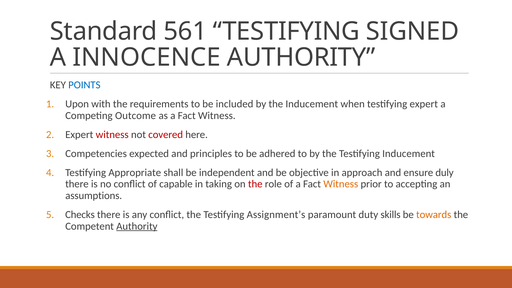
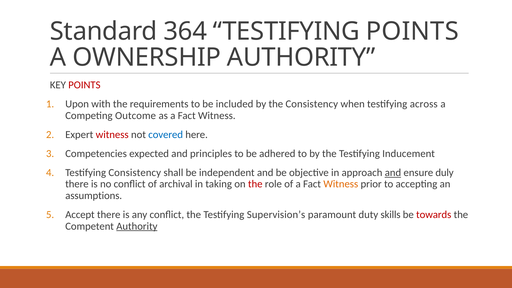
561: 561 -> 364
TESTIFYING SIGNED: SIGNED -> POINTS
INNOCENCE: INNOCENCE -> OWNERSHIP
POINTS at (84, 85) colour: blue -> red
the Inducement: Inducement -> Consistency
testifying expert: expert -> across
covered colour: red -> blue
Testifying Appropriate: Appropriate -> Consistency
and at (393, 173) underline: none -> present
capable: capable -> archival
Checks: Checks -> Accept
Assignment’s: Assignment’s -> Supervision’s
towards colour: orange -> red
